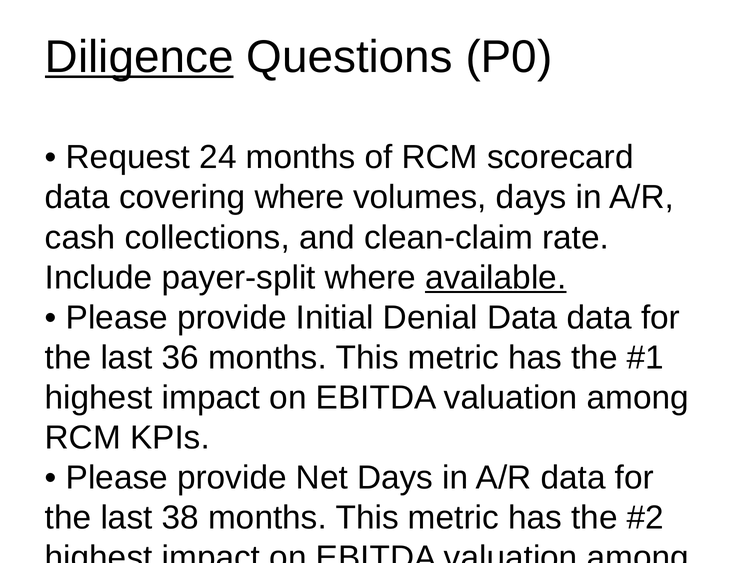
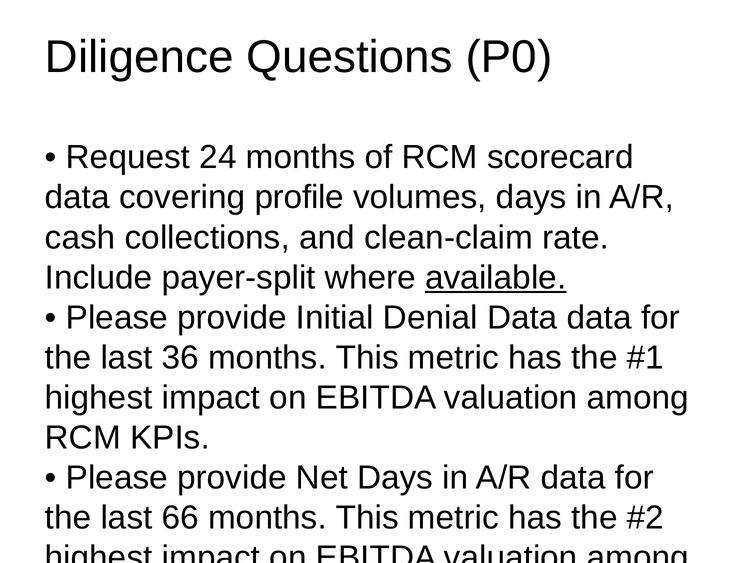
Diligence underline: present -> none
covering where: where -> profile
38: 38 -> 66
